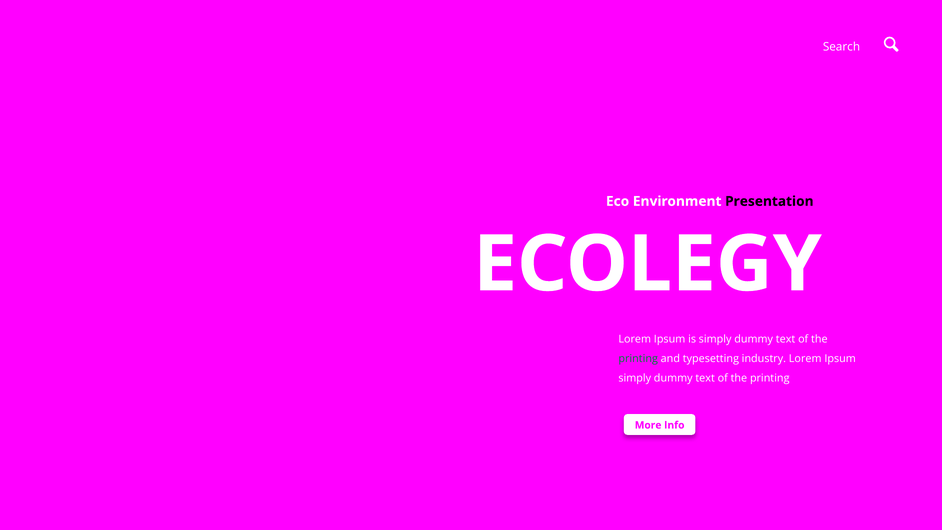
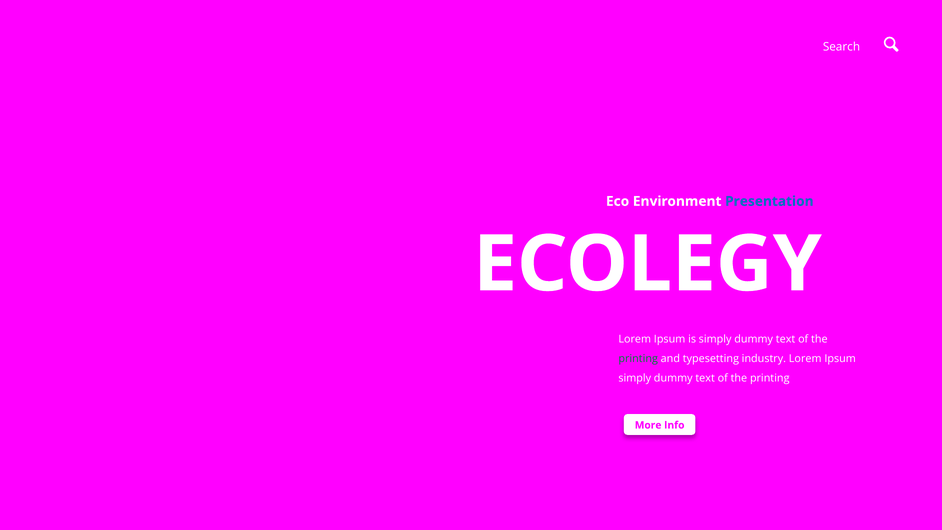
Presentation colour: black -> blue
